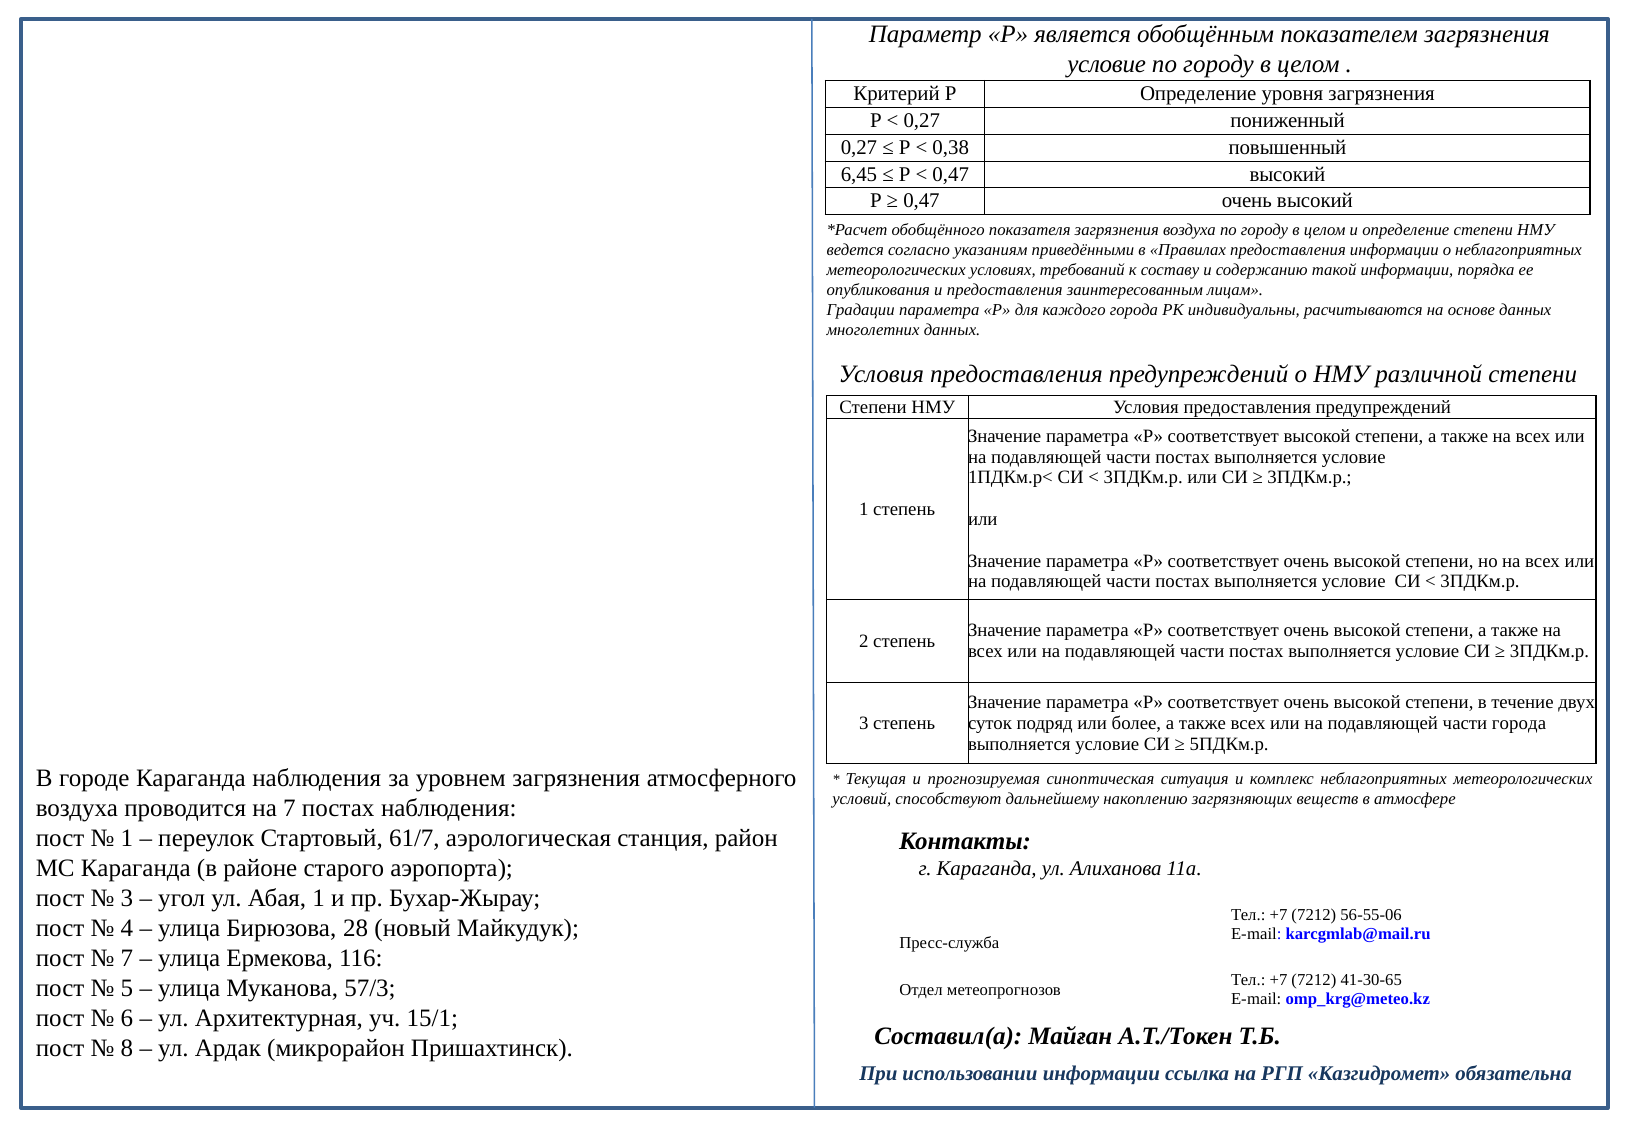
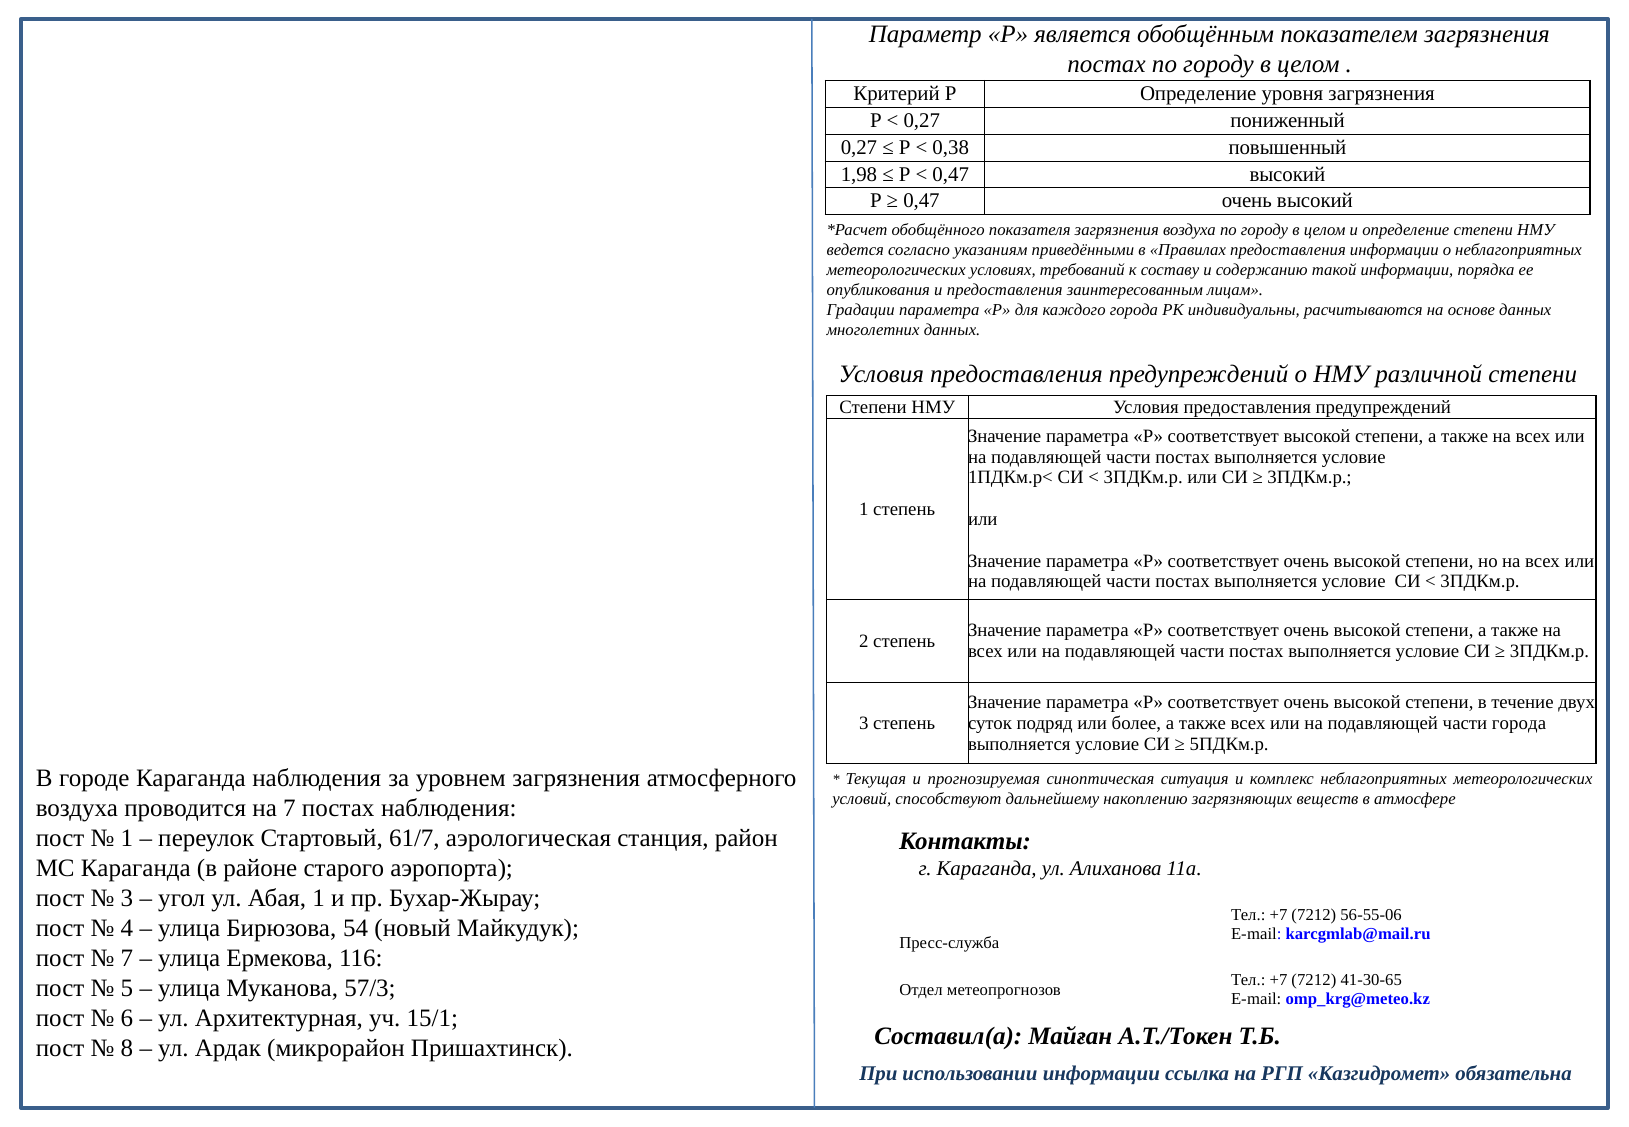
условие at (1107, 65): условие -> постах
6,45: 6,45 -> 1,98
28: 28 -> 54
